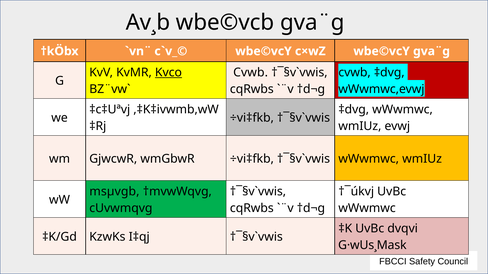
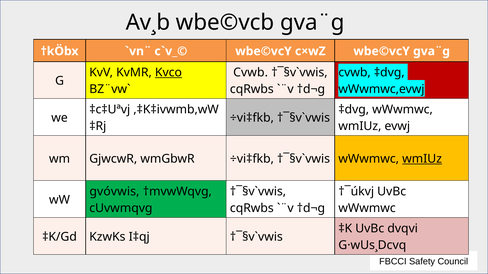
wmIUz at (422, 159) underline: none -> present
msµvgb: msµvgb -> gvóvwis
G·wUs¸Mask: G·wUs¸Mask -> G·wUs¸Dcvq
